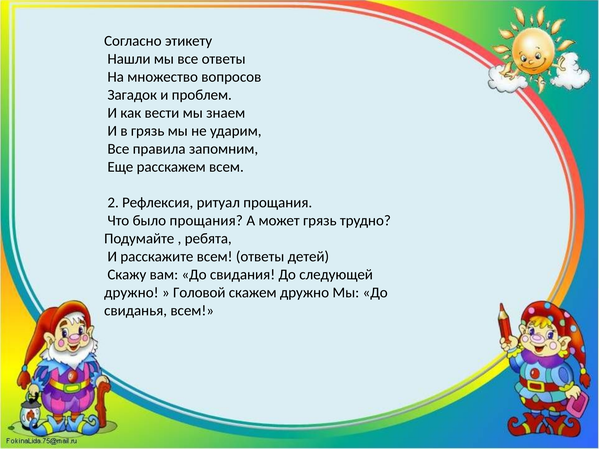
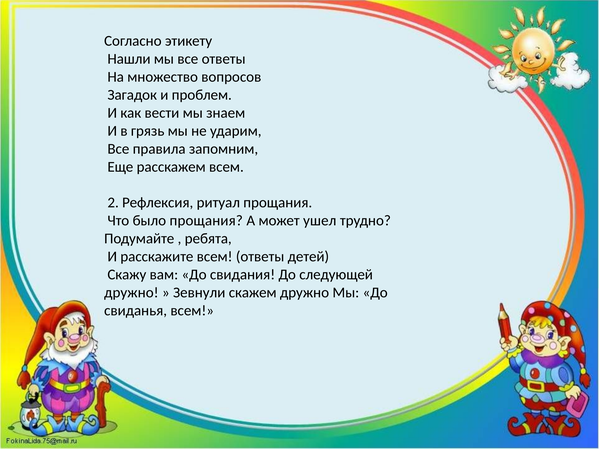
может грязь: грязь -> ушел
Головой: Головой -> Зевнули
